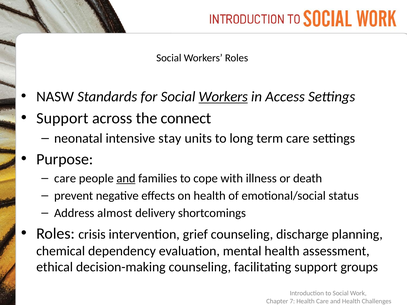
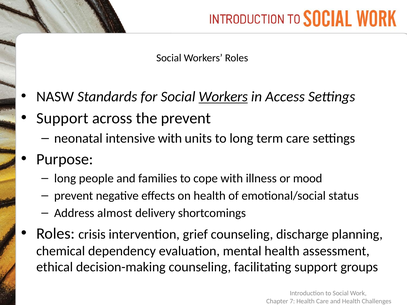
the connect: connect -> prevent
intensive stay: stay -> with
care at (65, 179): care -> long
and at (126, 179) underline: present -> none
death: death -> mood
